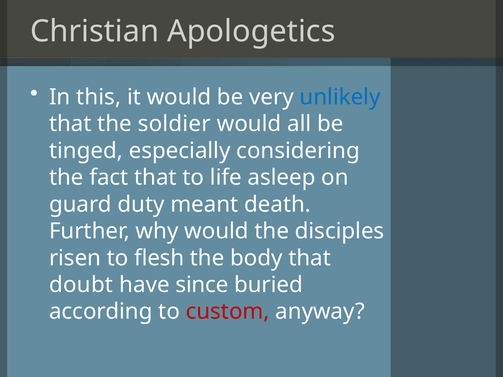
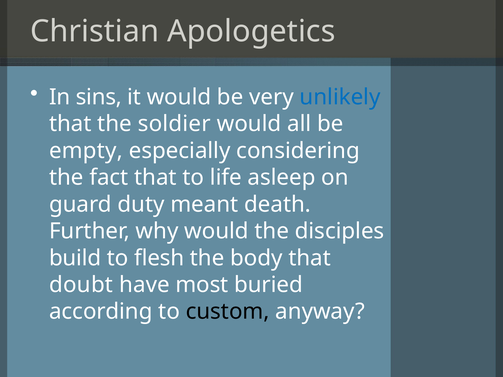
this: this -> sins
tinged: tinged -> empty
risen: risen -> build
since: since -> most
custom colour: red -> black
